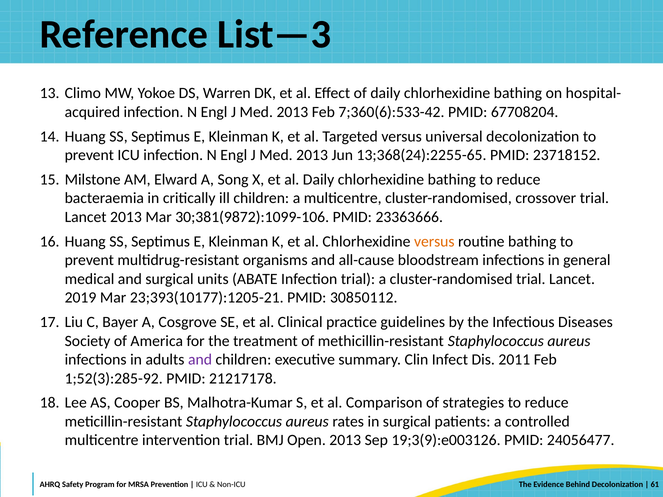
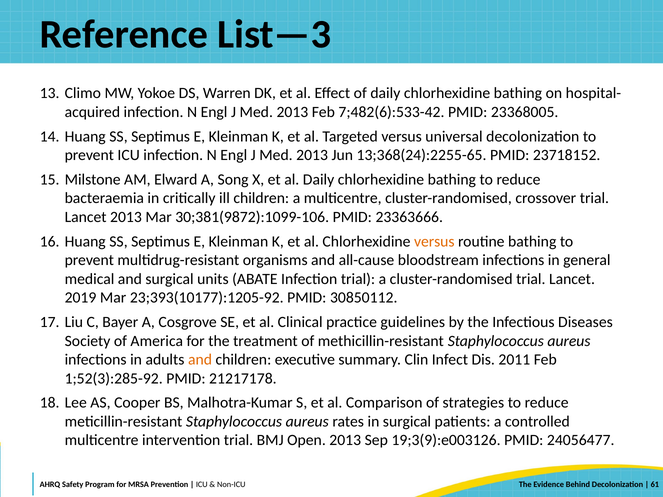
7;360(6):533-42: 7;360(6):533-42 -> 7;482(6):533-42
67708204: 67708204 -> 23368005
23;393(10177):1205-21: 23;393(10177):1205-21 -> 23;393(10177):1205-92
and at (200, 360) colour: purple -> orange
